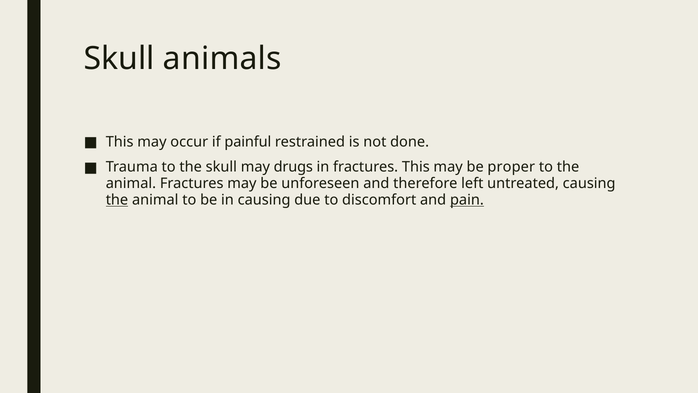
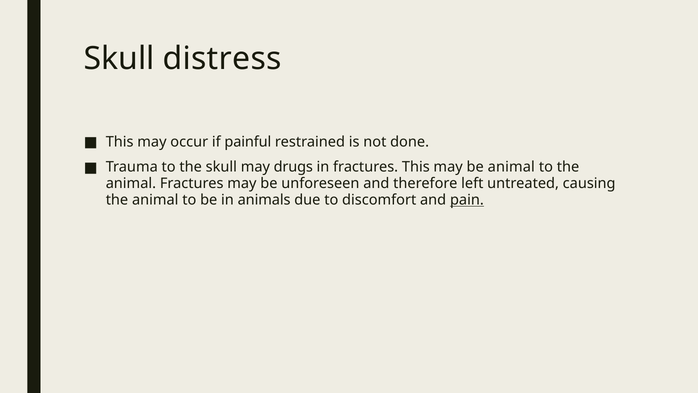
animals: animals -> distress
be proper: proper -> animal
the at (117, 200) underline: present -> none
in causing: causing -> animals
